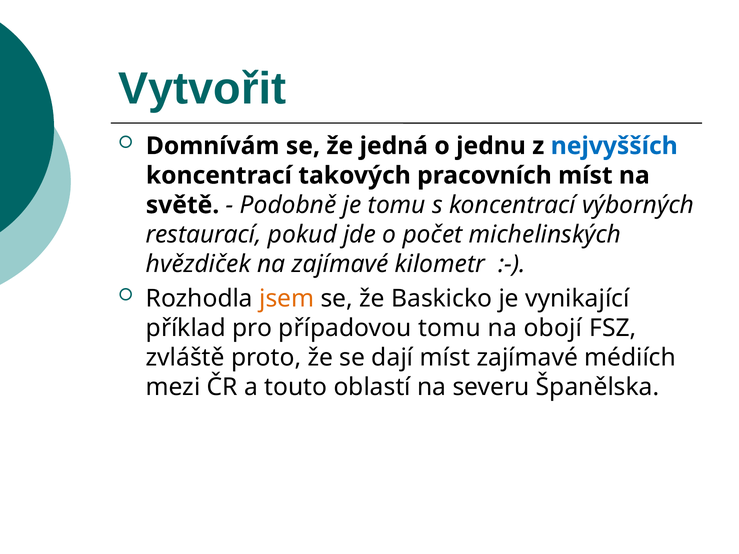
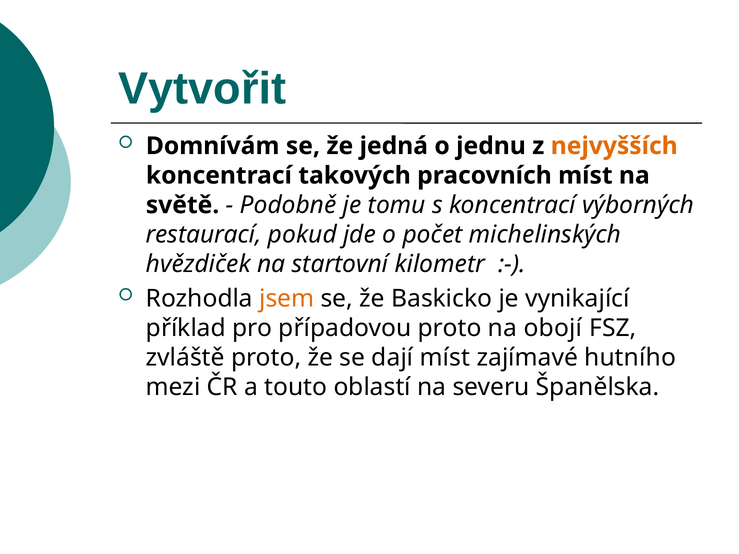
nejvyšších colour: blue -> orange
na zajímavé: zajímavé -> startovní
případovou tomu: tomu -> proto
médiích: médiích -> hutního
